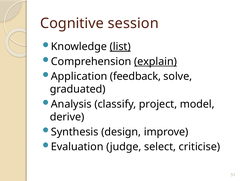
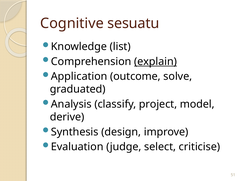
session: session -> sesuatu
list underline: present -> none
feedback: feedback -> outcome
